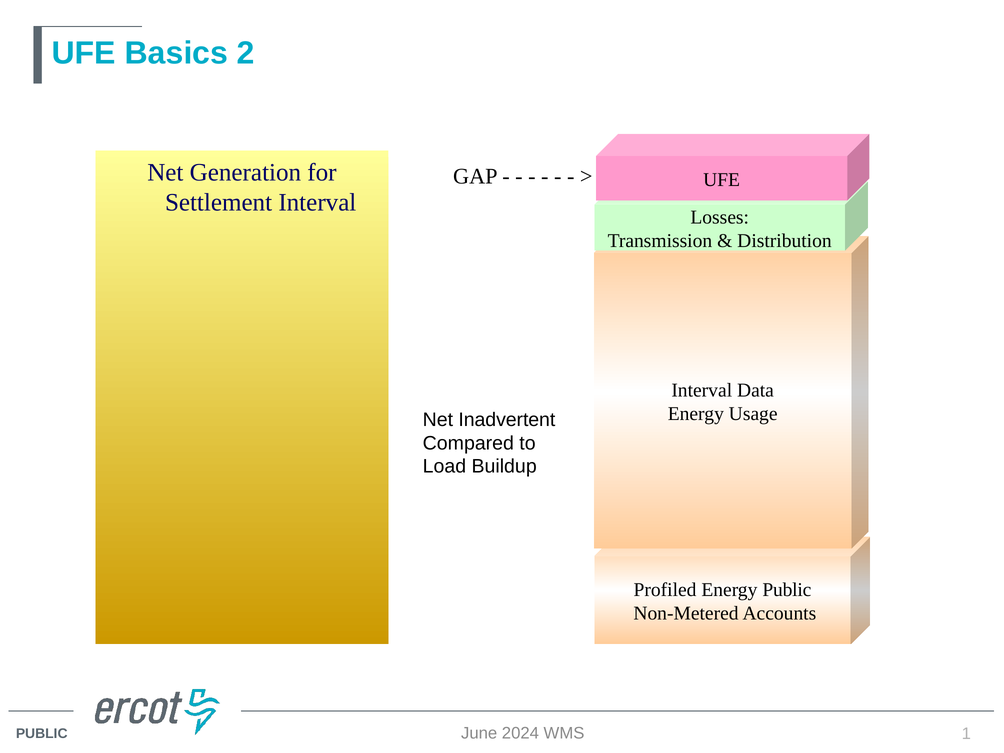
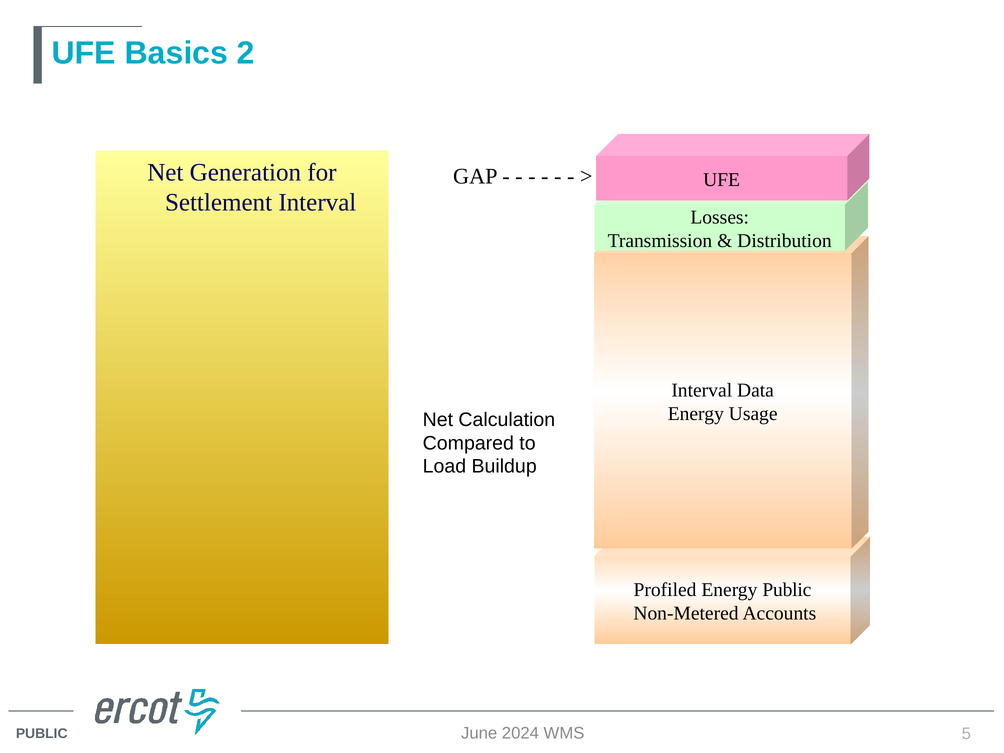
Inadvertent: Inadvertent -> Calculation
1: 1 -> 5
